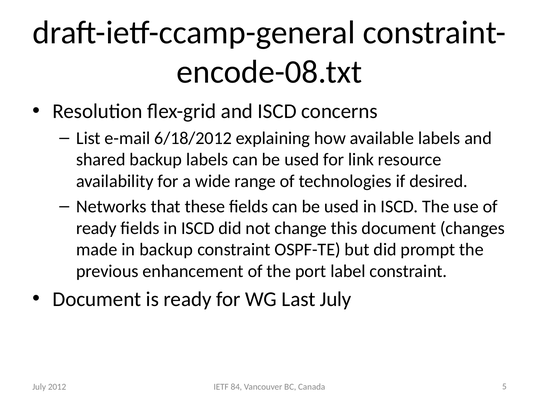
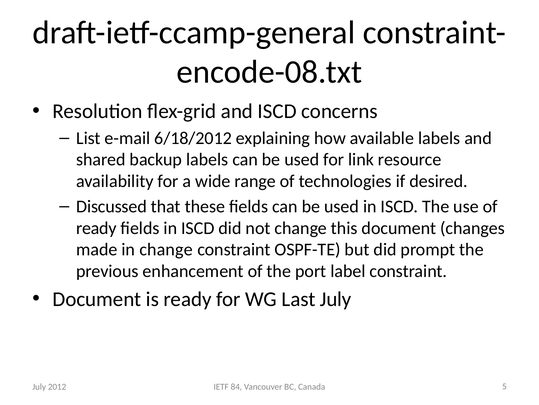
Networks: Networks -> Discussed
in backup: backup -> change
